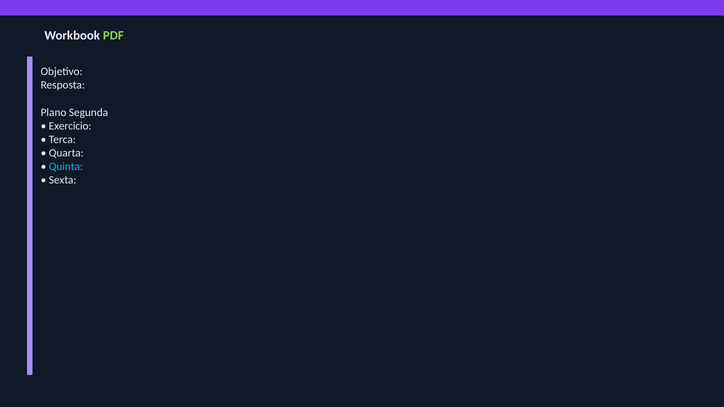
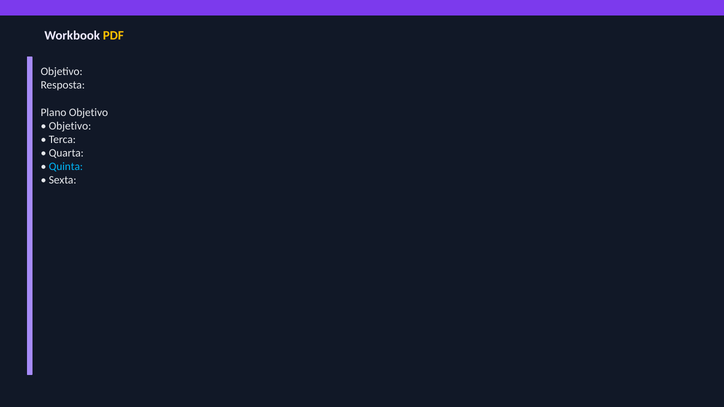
PDF colour: light green -> yellow
Plano Segunda: Segunda -> Objetivo
Exercicio at (70, 126): Exercicio -> Objetivo
